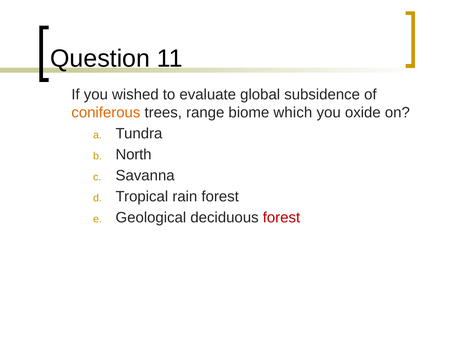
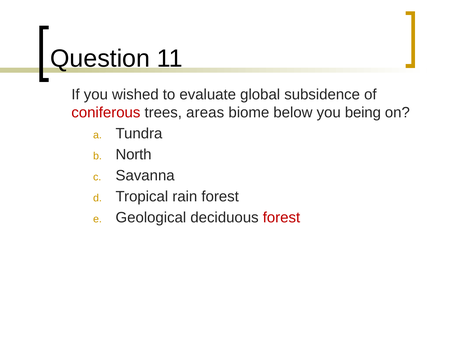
coniferous colour: orange -> red
range: range -> areas
which: which -> below
oxide: oxide -> being
